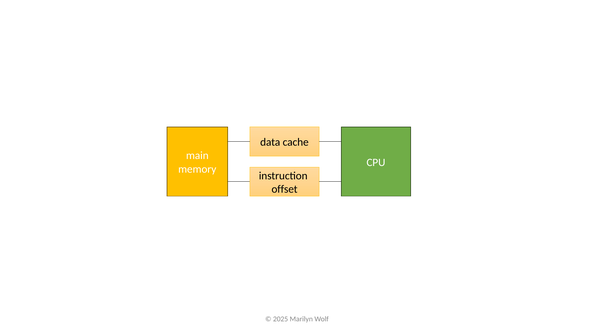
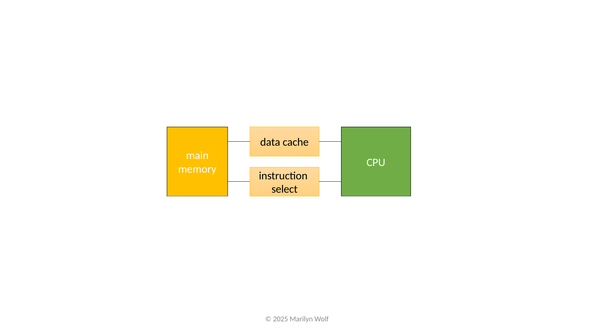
offset: offset -> select
